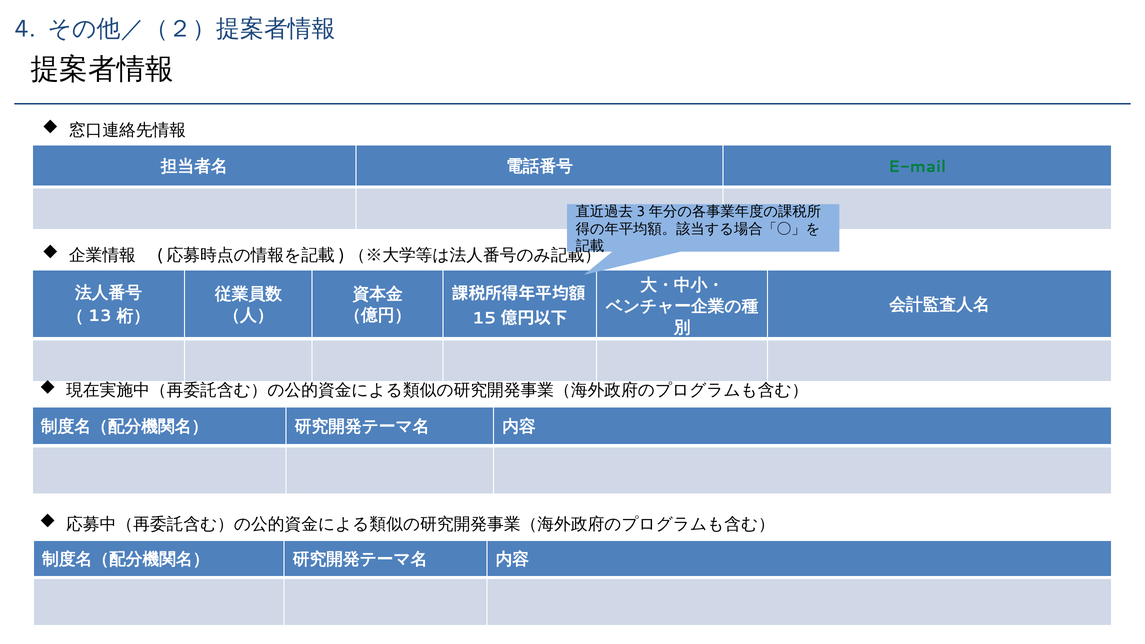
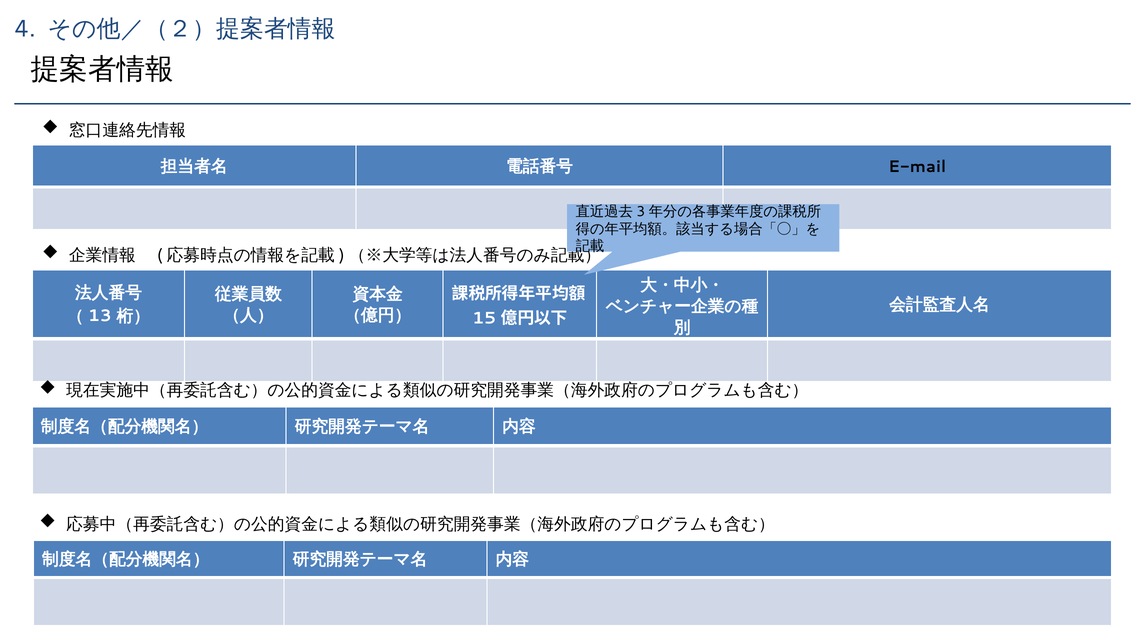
E-mail colour: green -> black
